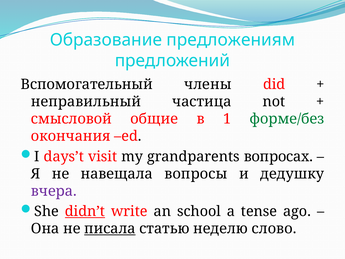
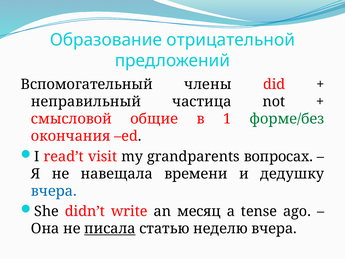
предложениям: предложениям -> отрицательной
days’t: days’t -> read’t
вопросы: вопросы -> времени
вчера at (54, 191) colour: purple -> blue
didn’t underline: present -> none
school: school -> месяц
неделю слово: слово -> вчера
